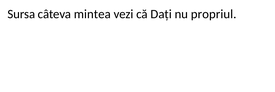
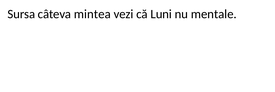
Dați: Dați -> Luni
propriul: propriul -> mentale
